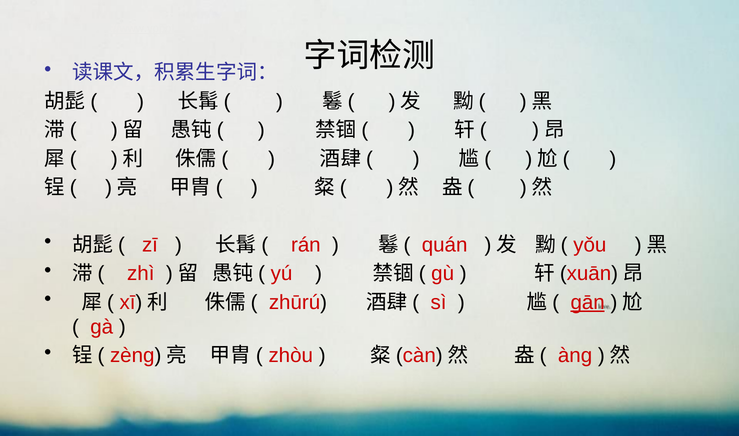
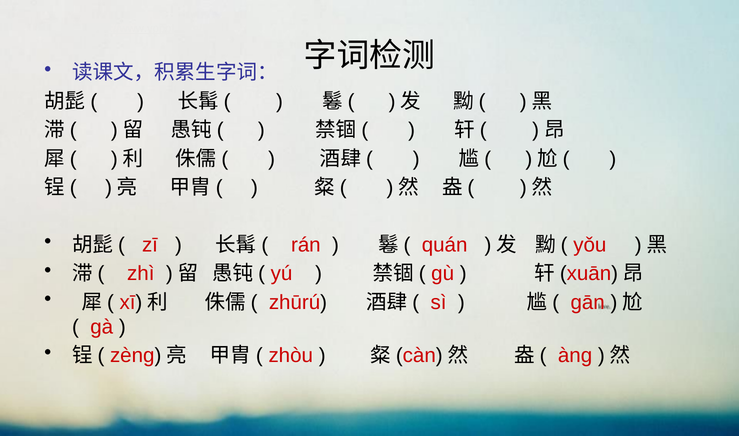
gān underline: present -> none
